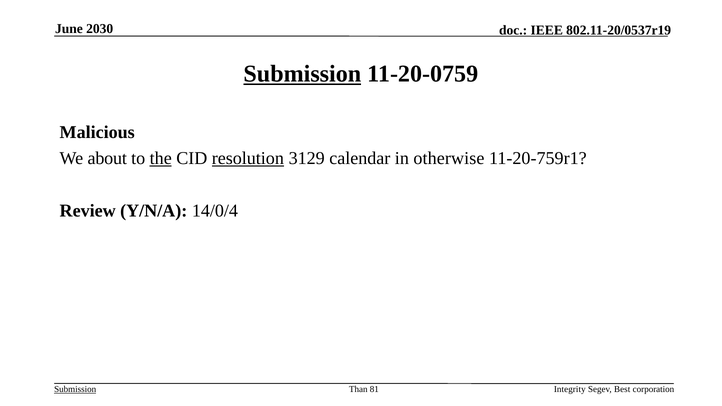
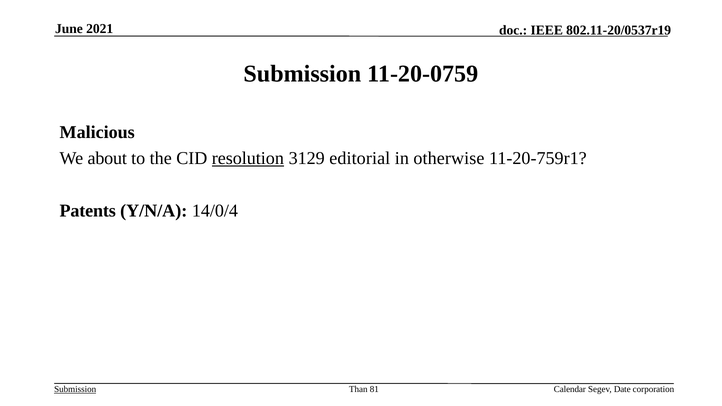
2030: 2030 -> 2021
Submission at (302, 74) underline: present -> none
the underline: present -> none
calendar: calendar -> editorial
Review: Review -> Patents
Integrity: Integrity -> Calendar
Best: Best -> Date
